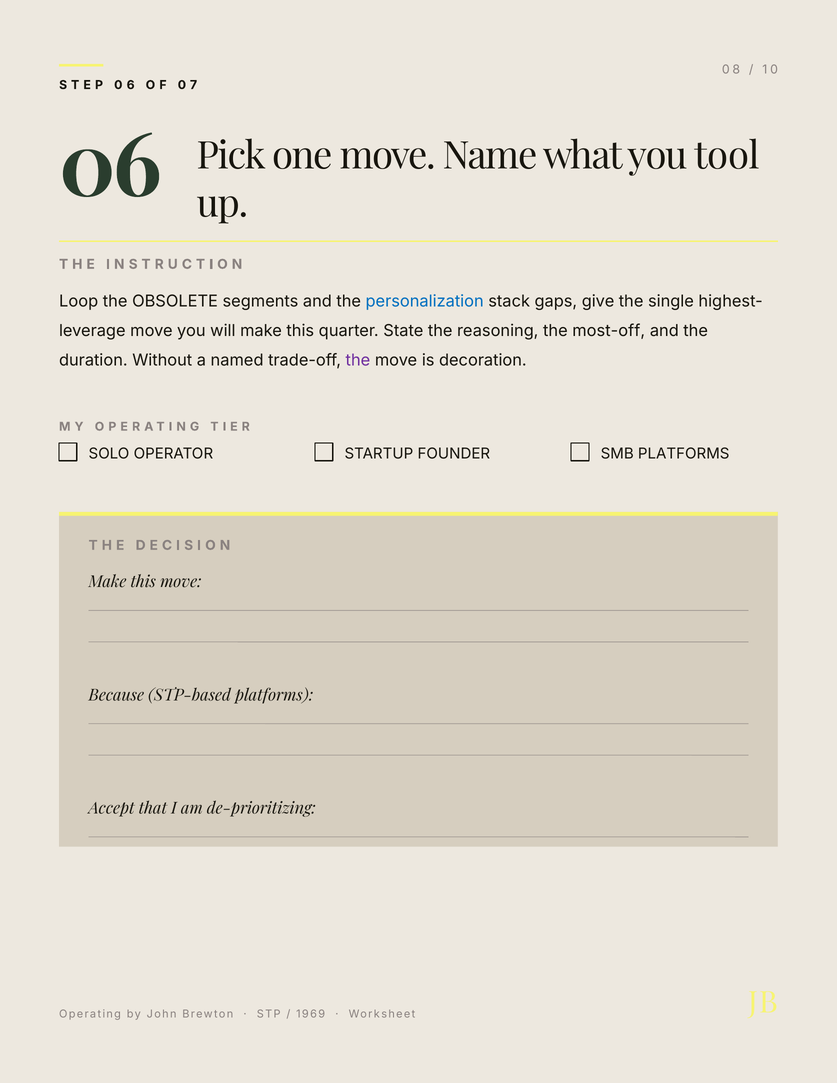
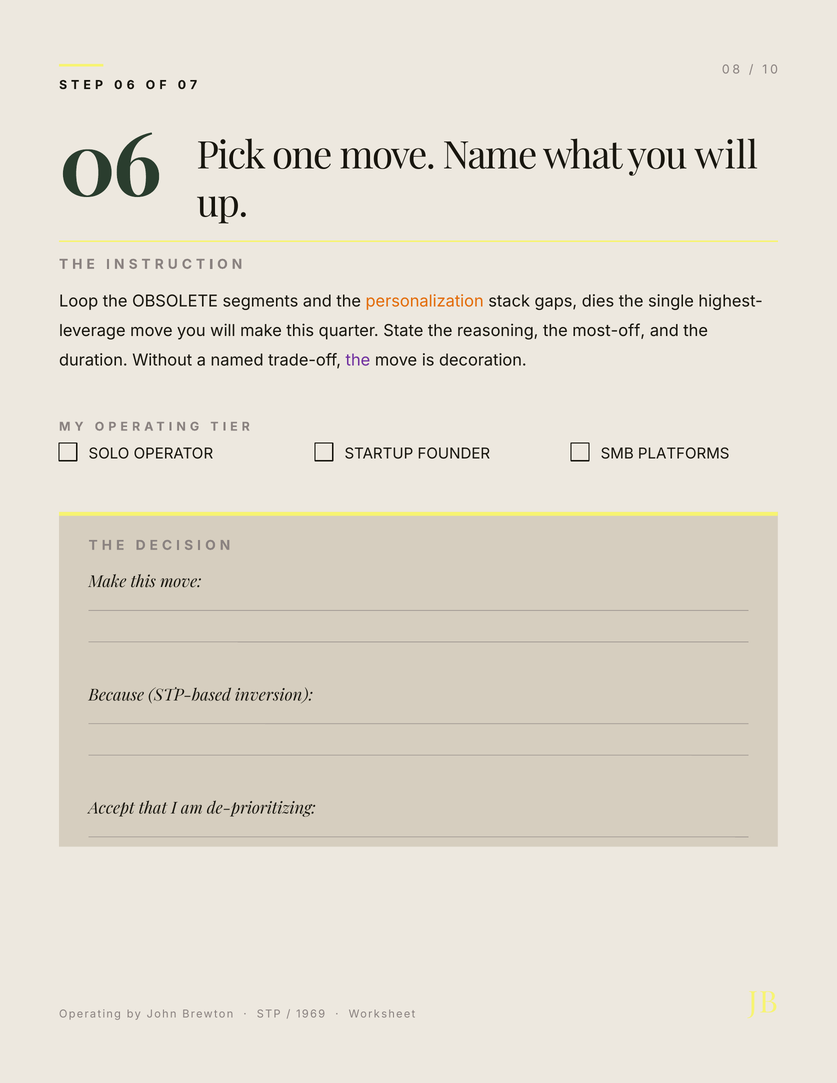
what you tool: tool -> will
personalization colour: blue -> orange
give: give -> dies
STP-based platforms: platforms -> inversion
